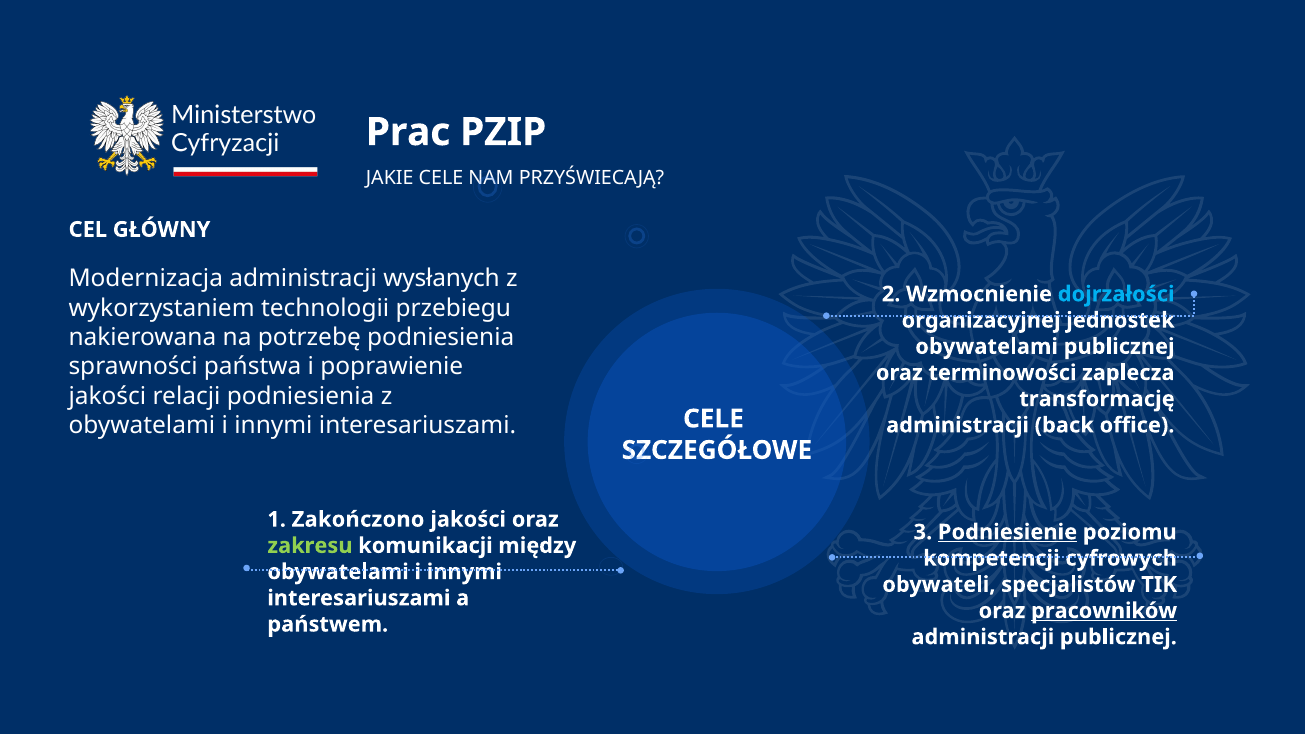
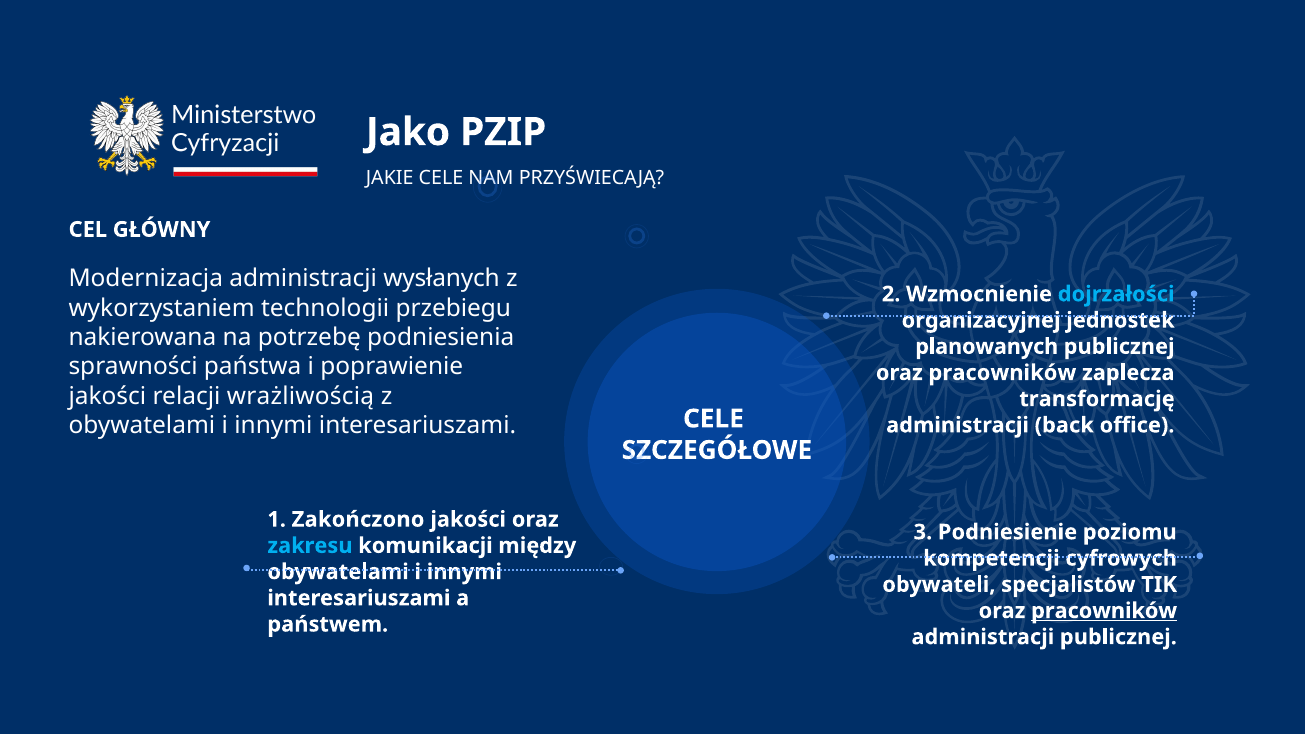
Prac: Prac -> Jako
obywatelami at (987, 347): obywatelami -> planowanych
terminowości at (1002, 373): terminowości -> pracowników
relacji podniesienia: podniesienia -> wrażliwością
Podniesienie underline: present -> none
zakresu colour: light green -> light blue
